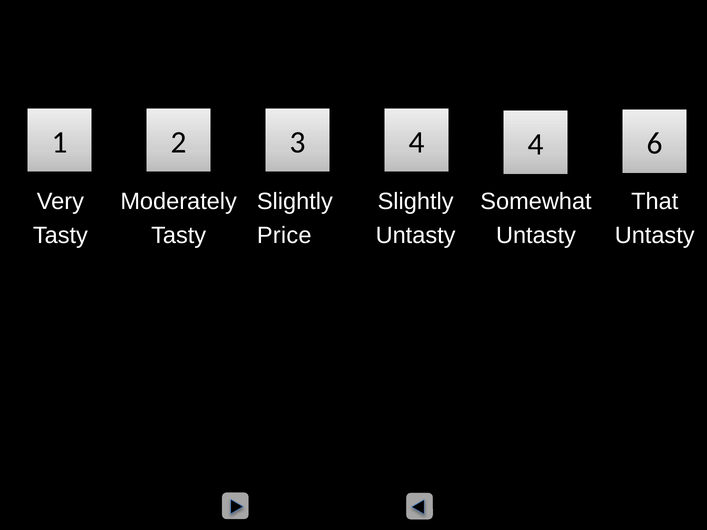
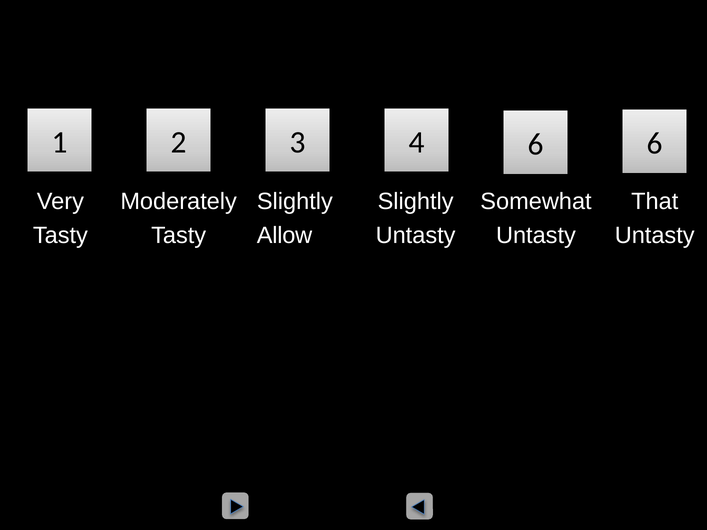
4 4: 4 -> 6
Price: Price -> Allow
